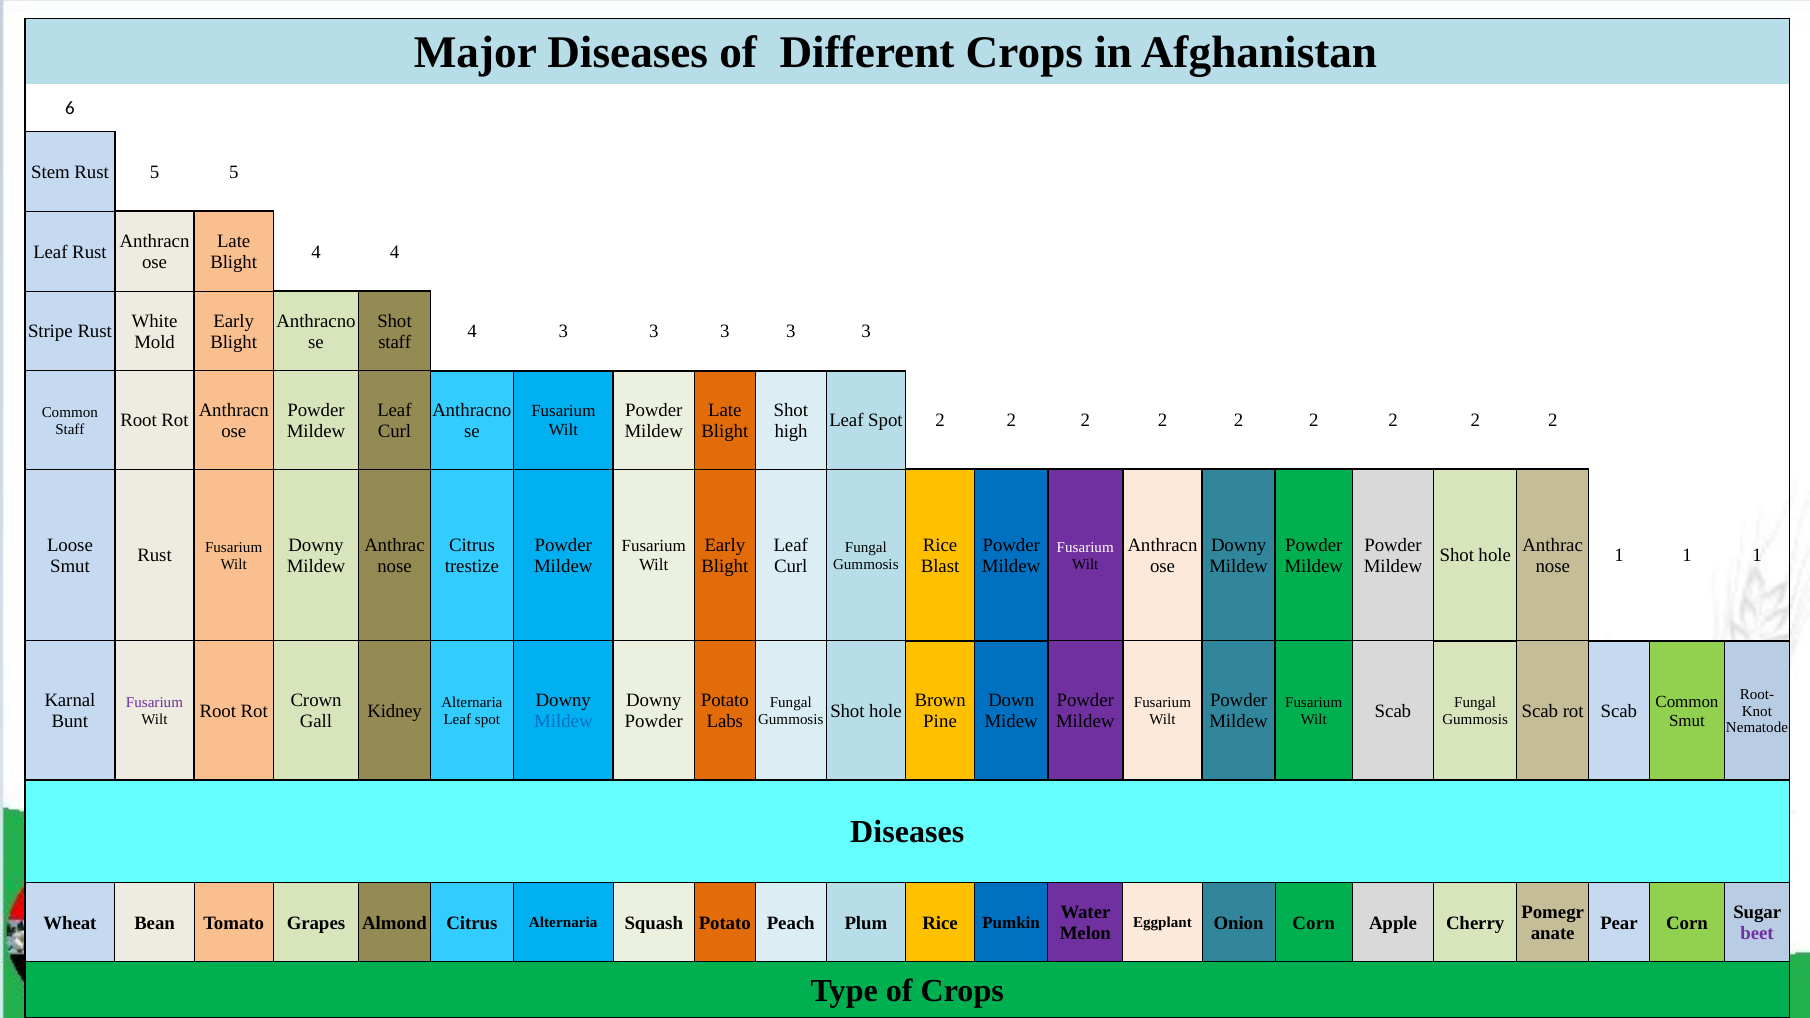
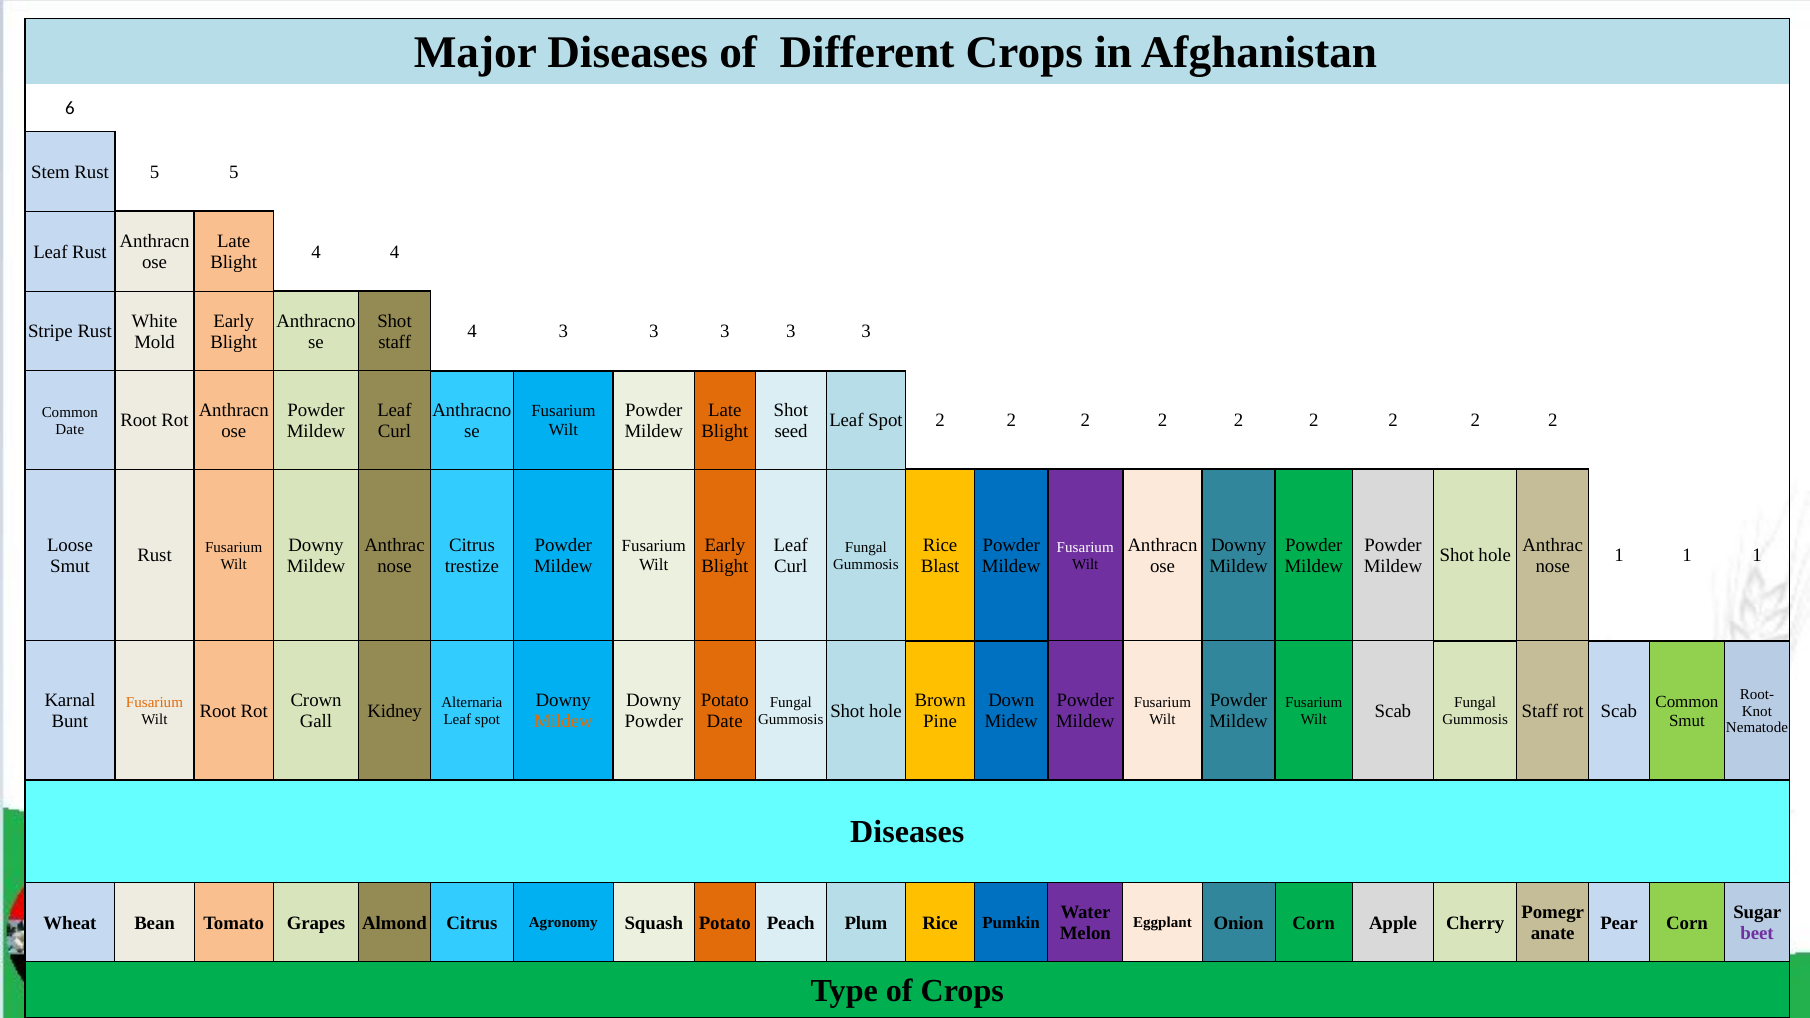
Staff at (70, 429): Staff -> Date
high: high -> seed
Fusarium at (154, 703) colour: purple -> orange
Gummosis Scab: Scab -> Staff
Mildew at (563, 722) colour: blue -> orange
Labs at (725, 722): Labs -> Date
Citrus Alternaria: Alternaria -> Agronomy
